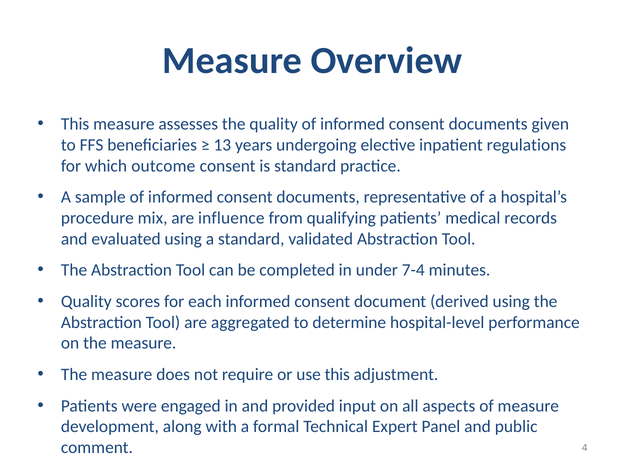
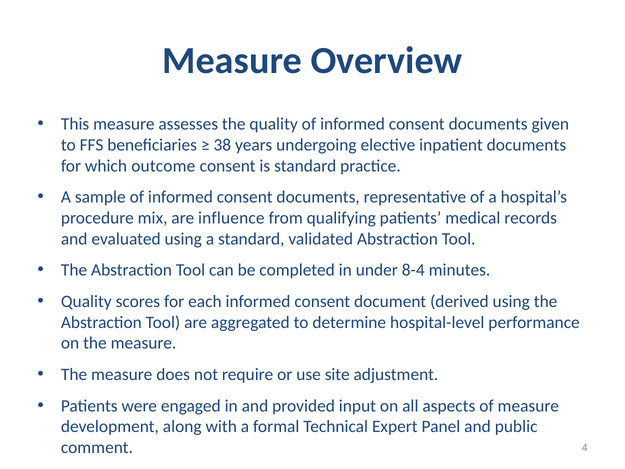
13: 13 -> 38
inpatient regulations: regulations -> documents
7-4: 7-4 -> 8-4
use this: this -> site
